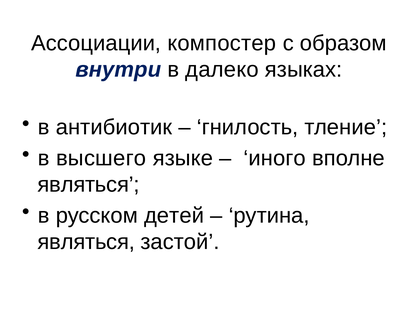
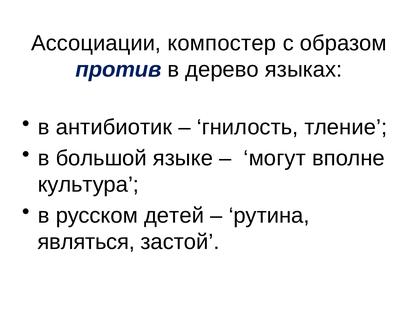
внутри: внутри -> против
далеко: далеко -> дерево
высшего: высшего -> большой
иного: иного -> могут
являться at (89, 185): являться -> культура
